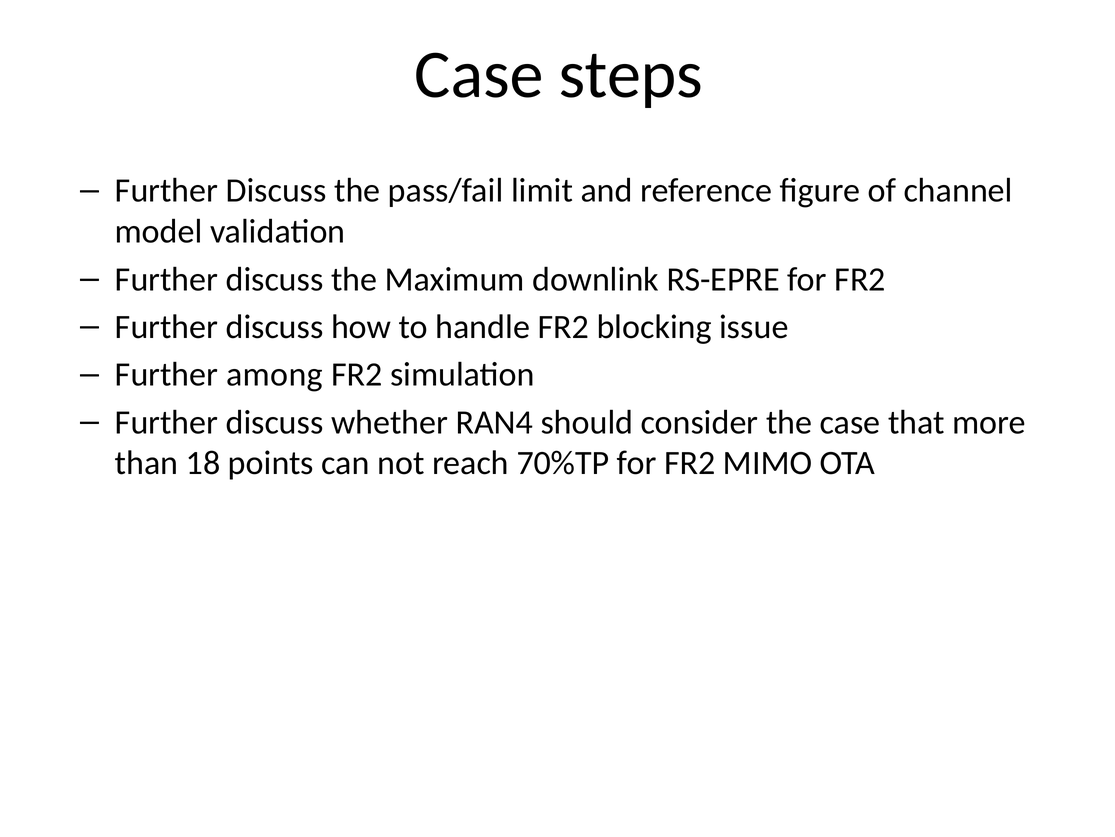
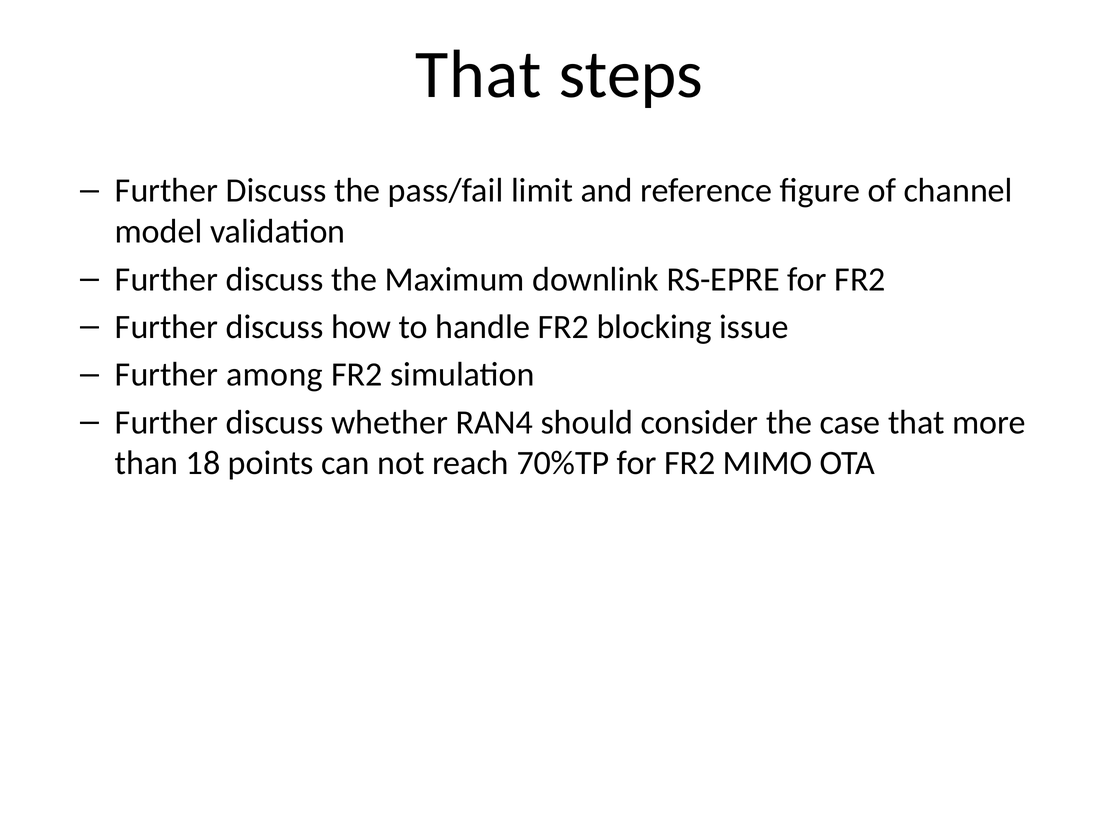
Case at (479, 74): Case -> That
